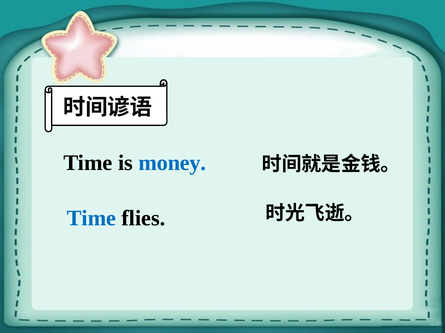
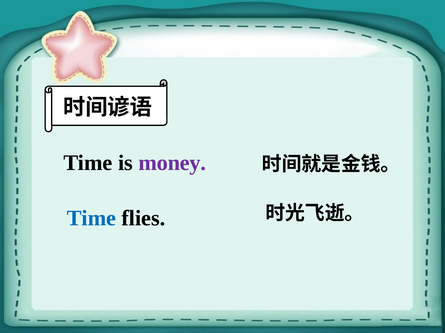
money colour: blue -> purple
